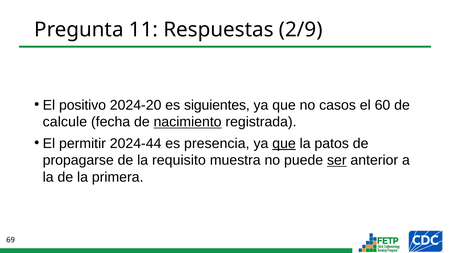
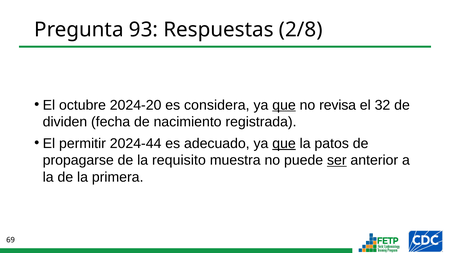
11: 11 -> 93
2/9: 2/9 -> 2/8
positivo: positivo -> octubre
siguientes: siguientes -> considera
que at (284, 105) underline: none -> present
casos: casos -> revisa
60: 60 -> 32
calcule: calcule -> dividen
nacimiento underline: present -> none
presencia: presencia -> adecuado
